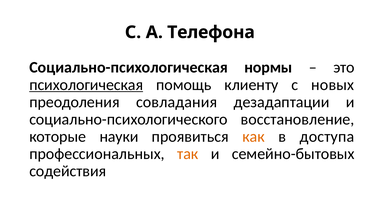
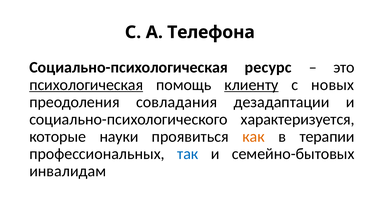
нормы: нормы -> ресурс
клиенту underline: none -> present
восстановление: восстановление -> характеризуется
доступа: доступа -> терапии
так colour: orange -> blue
содействия: содействия -> инвалидам
